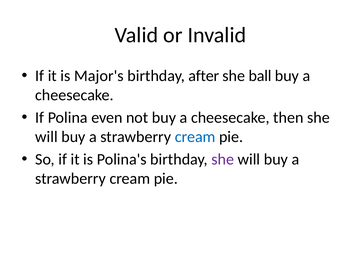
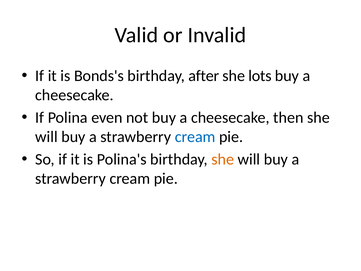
Major's: Major's -> Bonds's
ball: ball -> lots
she at (223, 159) colour: purple -> orange
